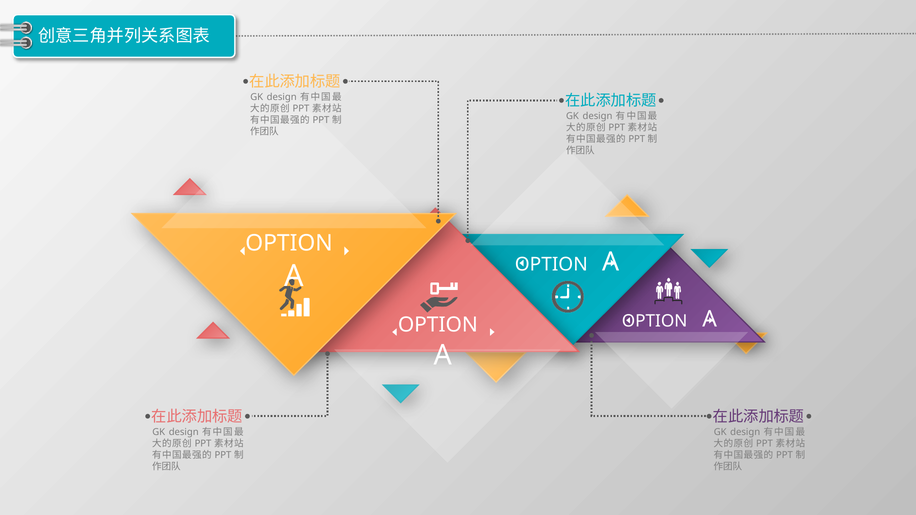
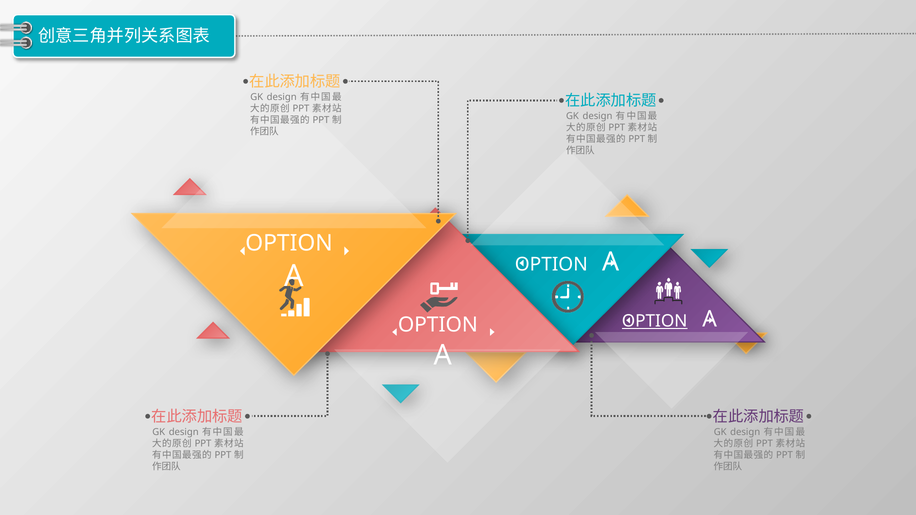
OPTION at (655, 321) underline: none -> present
